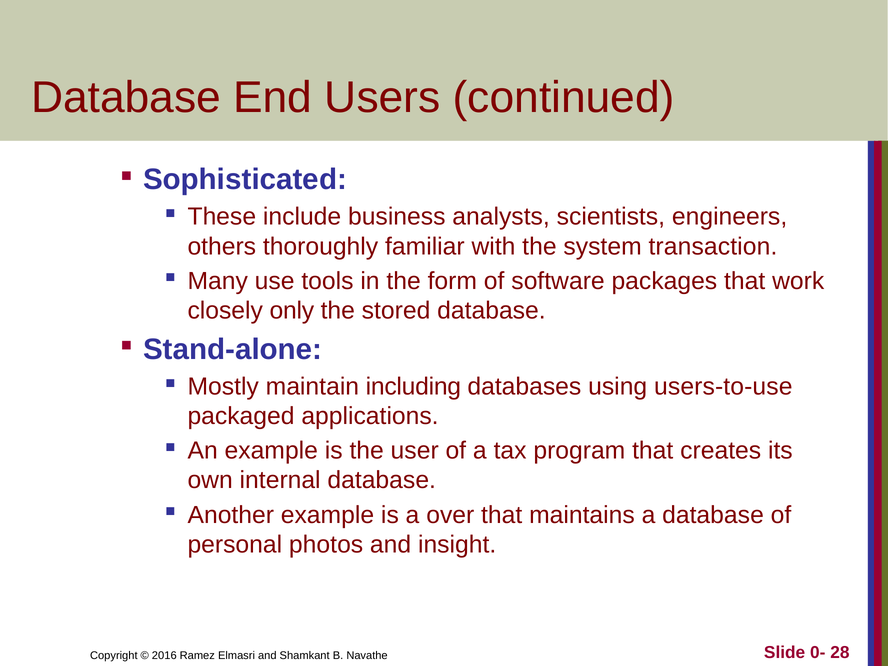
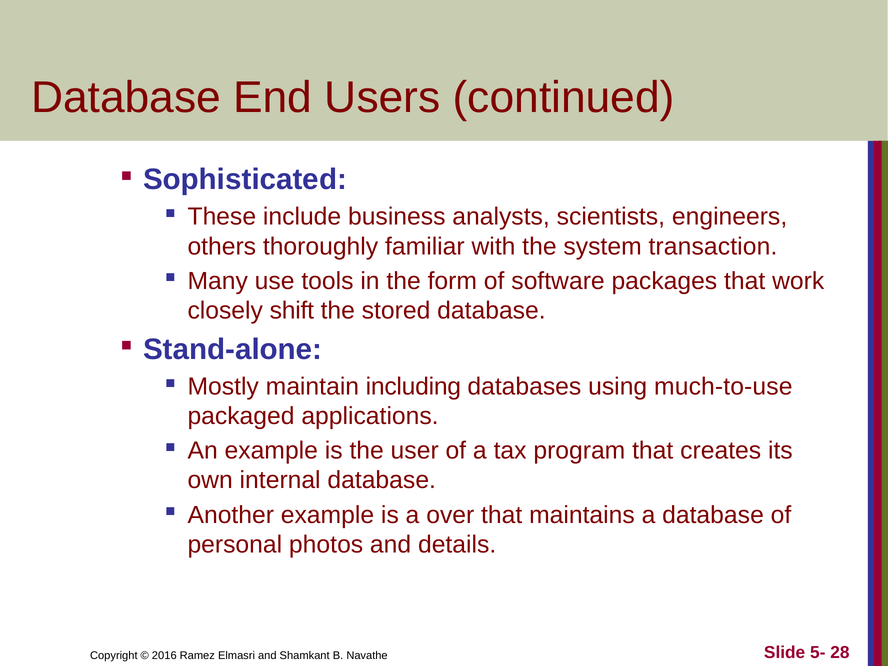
only: only -> shift
users-to-use: users-to-use -> much-to-use
insight: insight -> details
0-: 0- -> 5-
